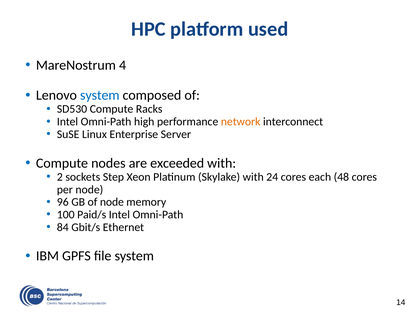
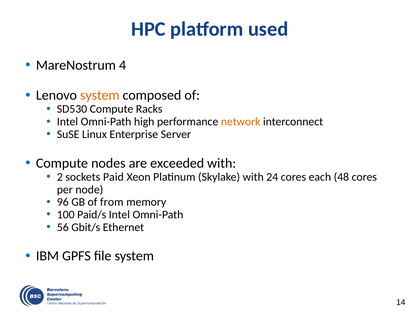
system at (100, 95) colour: blue -> orange
Step: Step -> Paid
of node: node -> from
84: 84 -> 56
